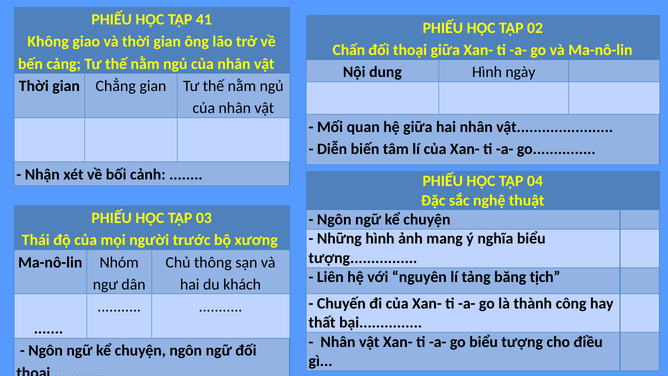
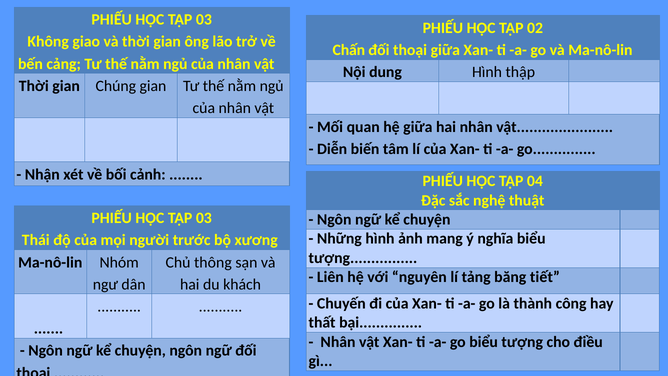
41 at (204, 20): 41 -> 03
ngày: ngày -> thập
Chẳng: Chẳng -> Chúng
tịch: tịch -> tiết
